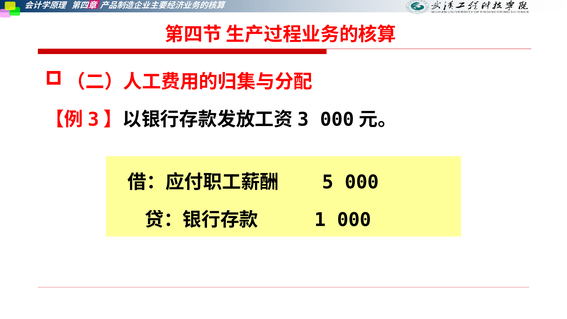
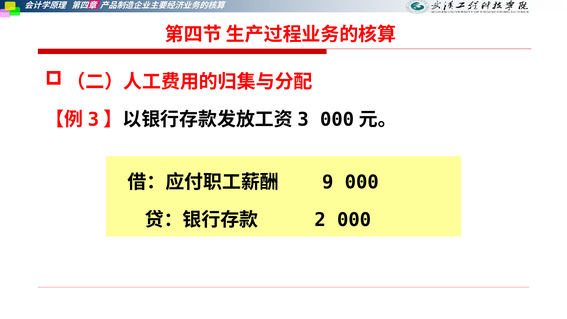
5: 5 -> 9
1: 1 -> 2
